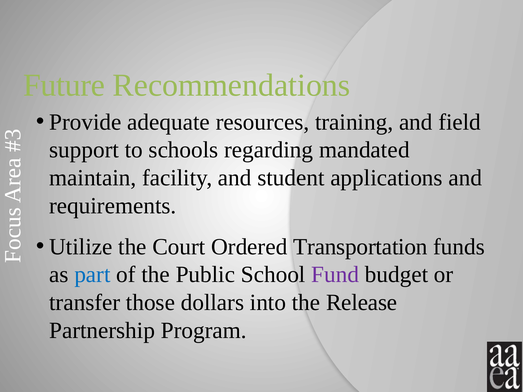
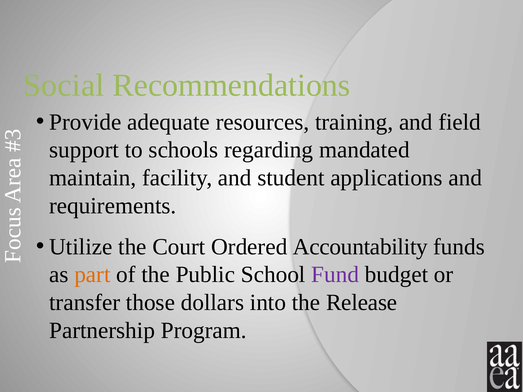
Future: Future -> Social
Transportation: Transportation -> Accountability
part colour: blue -> orange
